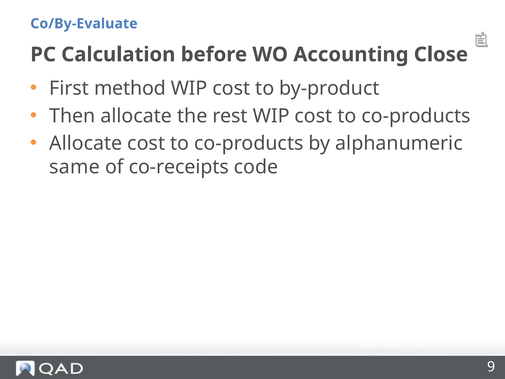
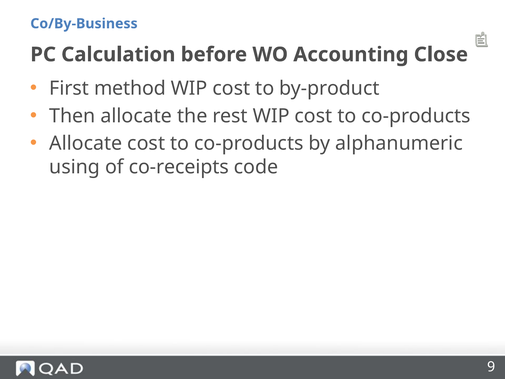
Co/By-Evaluate: Co/By-Evaluate -> Co/By-Business
same: same -> using
